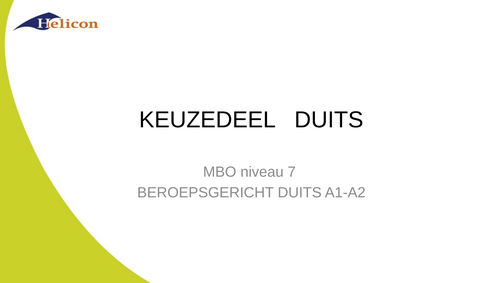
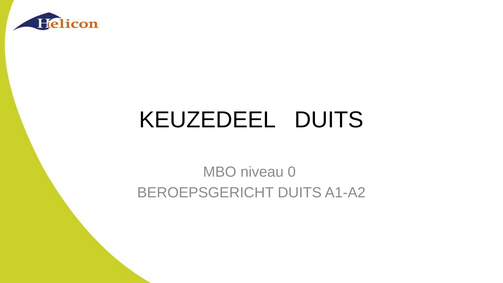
7: 7 -> 0
